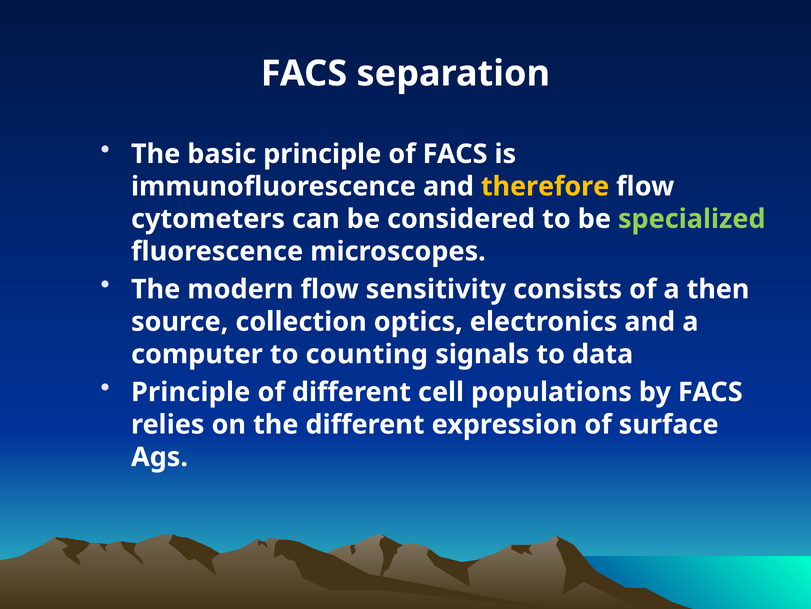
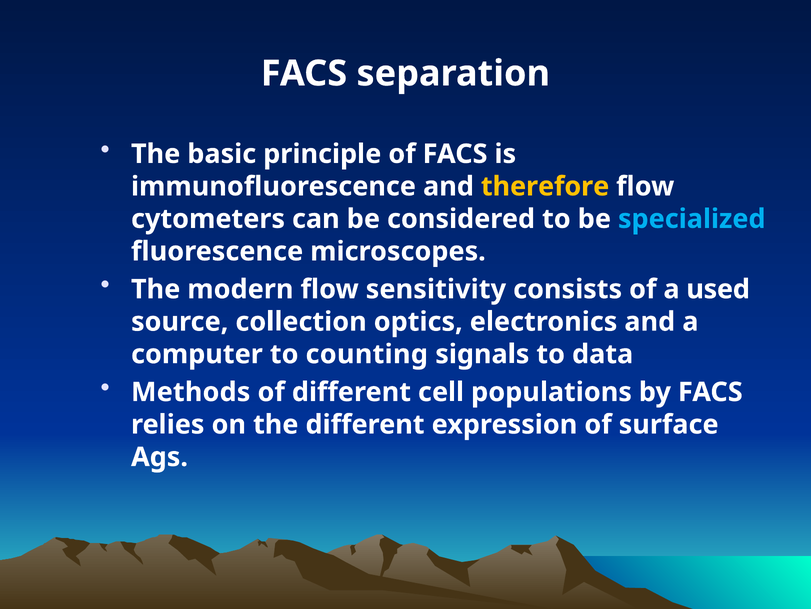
specialized colour: light green -> light blue
then: then -> used
Principle at (191, 392): Principle -> Methods
